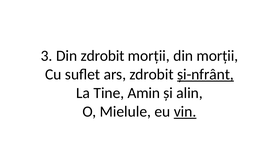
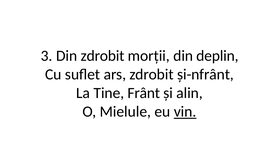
din morții: morții -> deplin
și-nfrânt underline: present -> none
Amin: Amin -> Frânt
